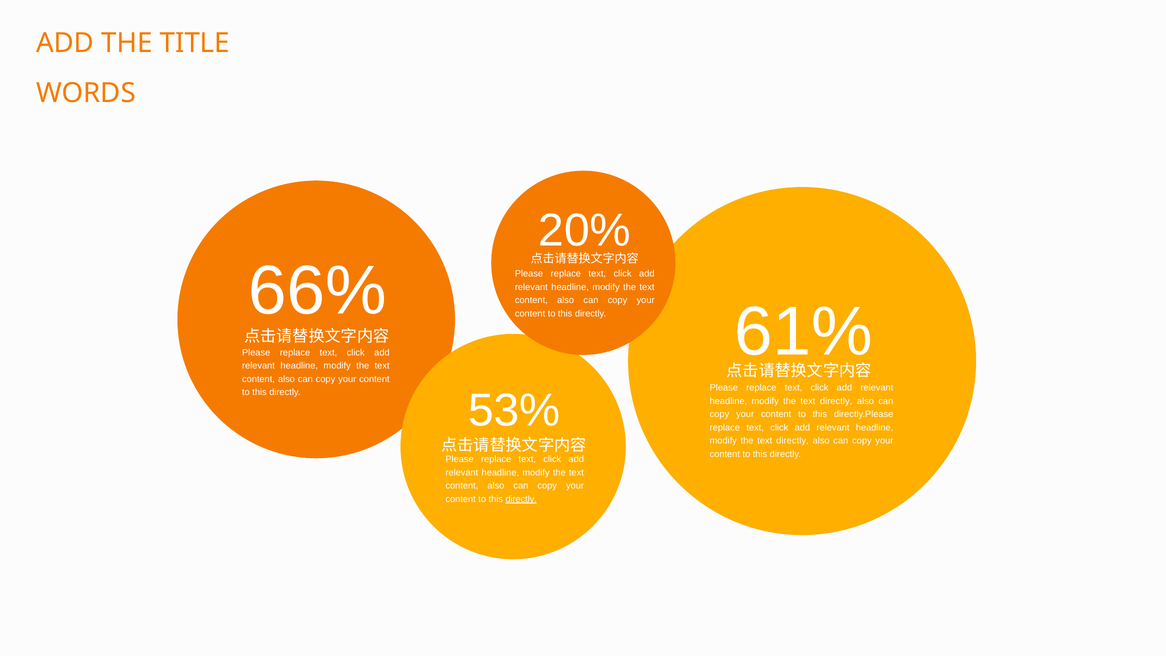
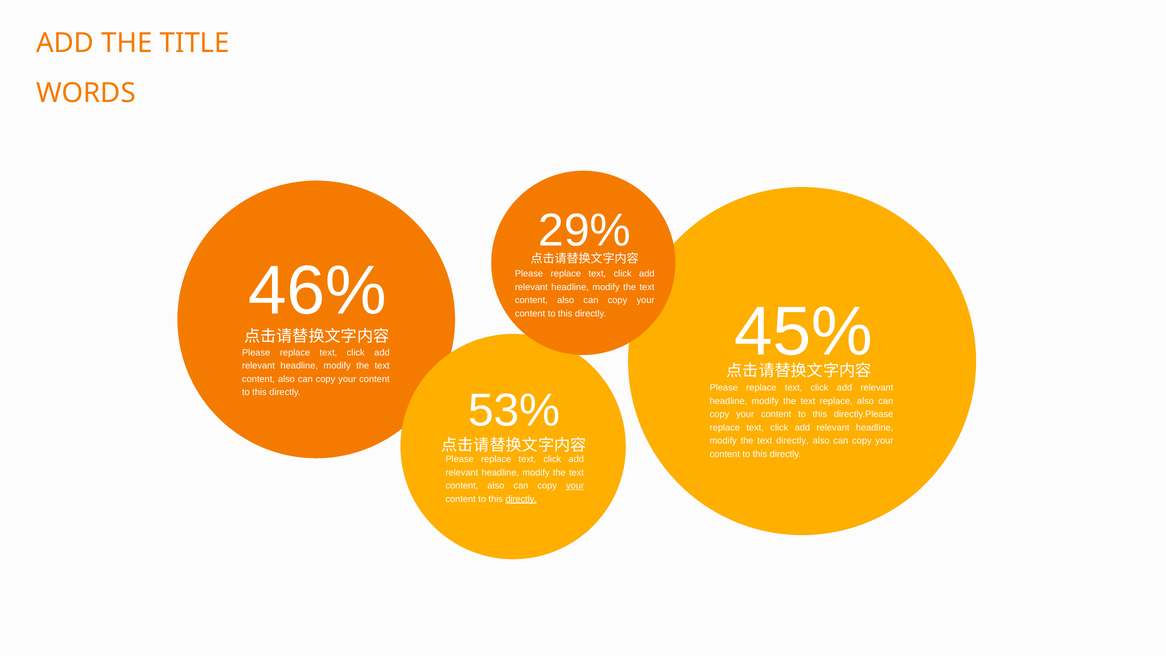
20%: 20% -> 29%
66%: 66% -> 46%
61%: 61% -> 45%
directly at (836, 401): directly -> replace
your at (575, 486) underline: none -> present
